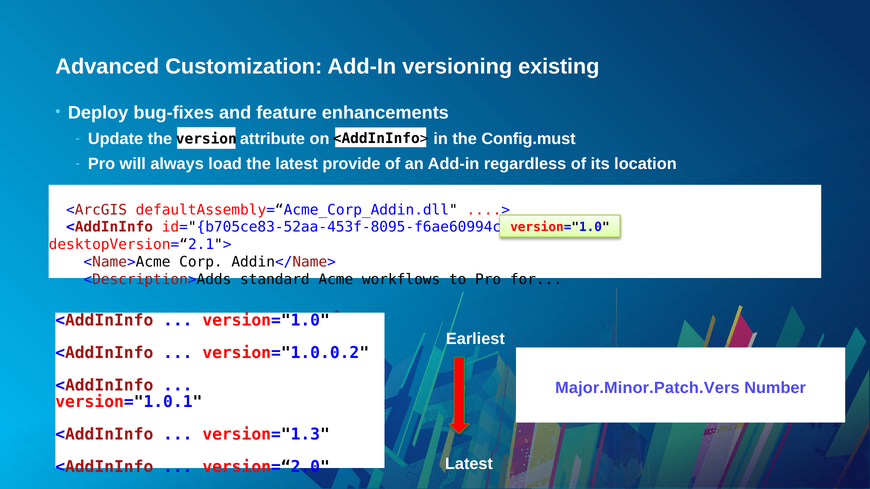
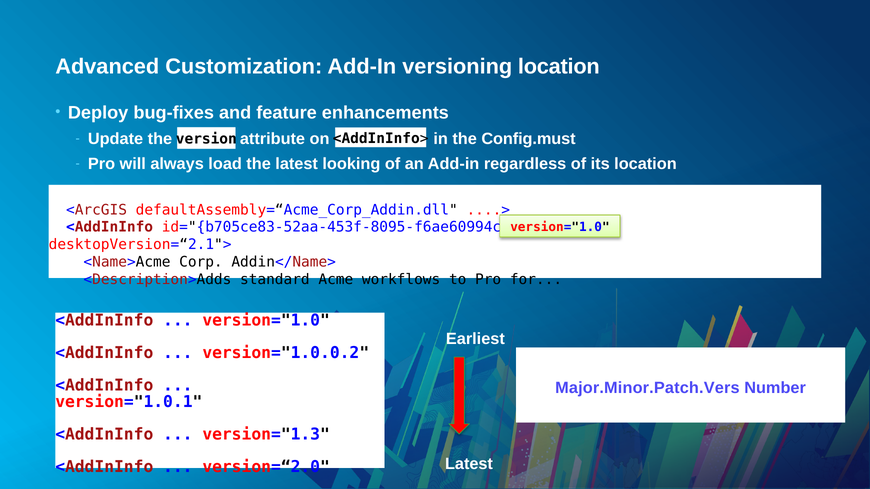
versioning existing: existing -> location
provide: provide -> looking
